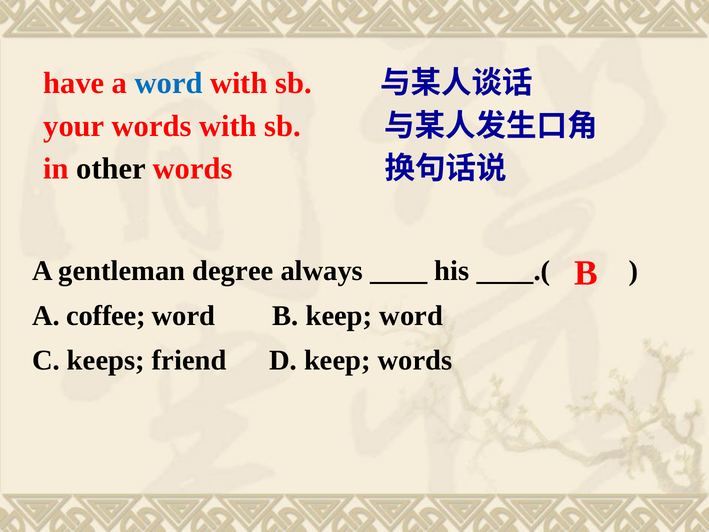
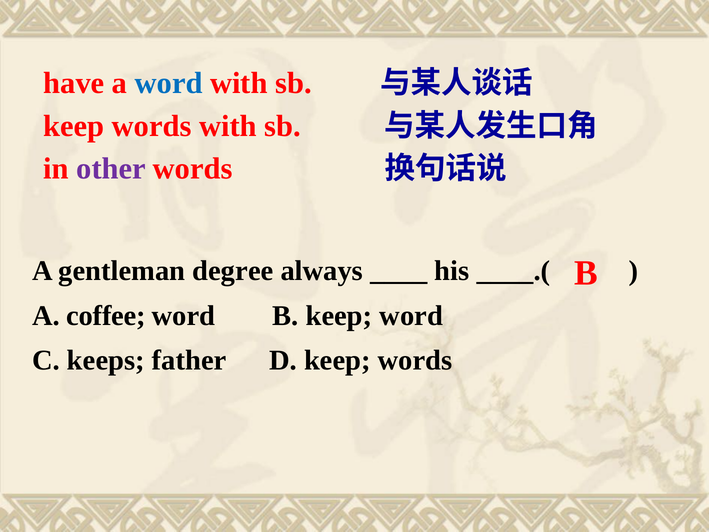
your at (74, 126): your -> keep
other colour: black -> purple
friend: friend -> father
